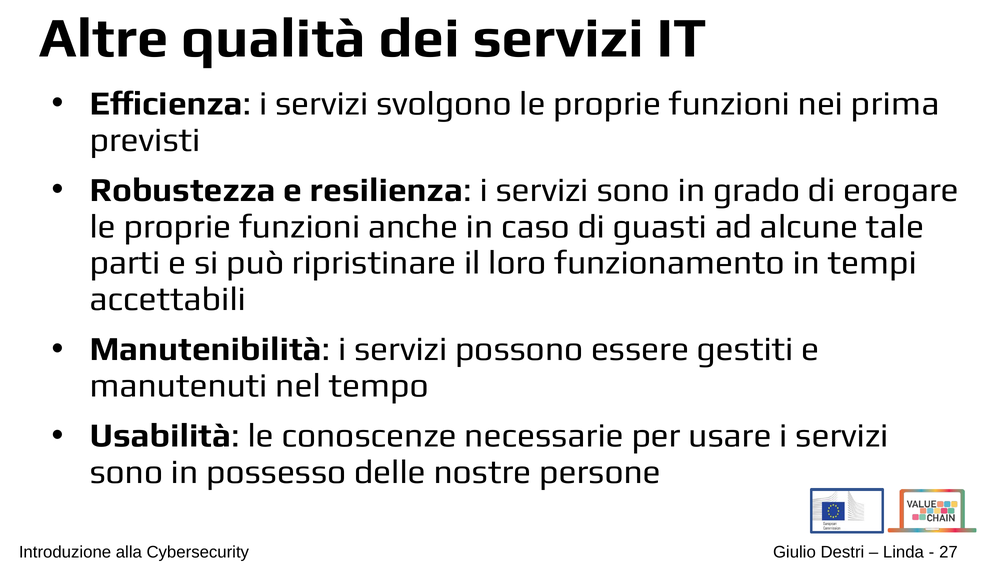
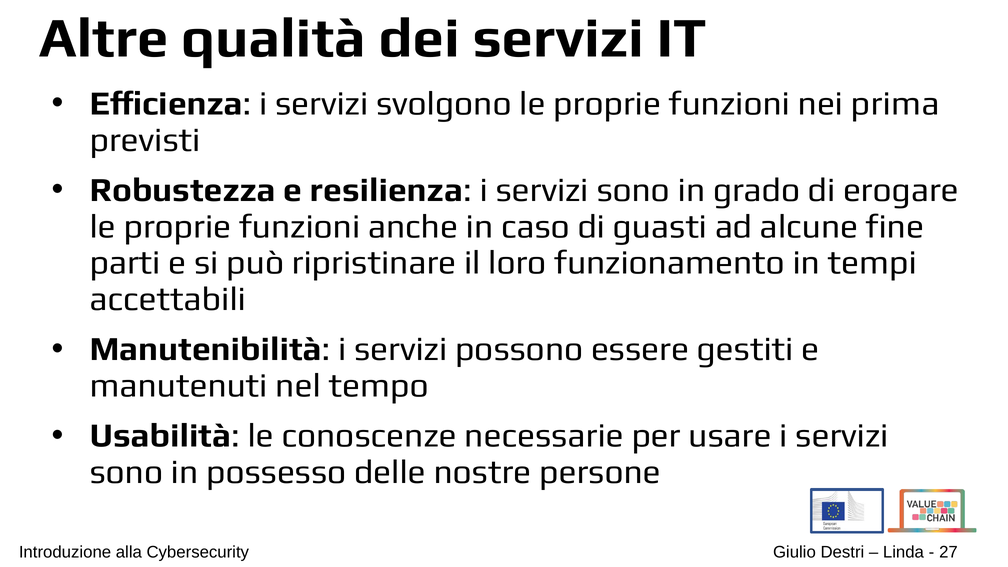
tale: tale -> fine
